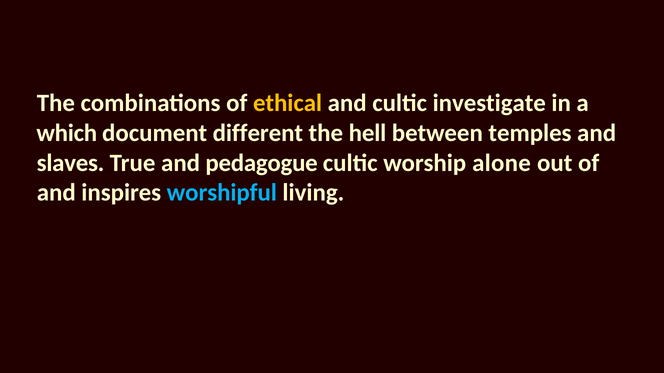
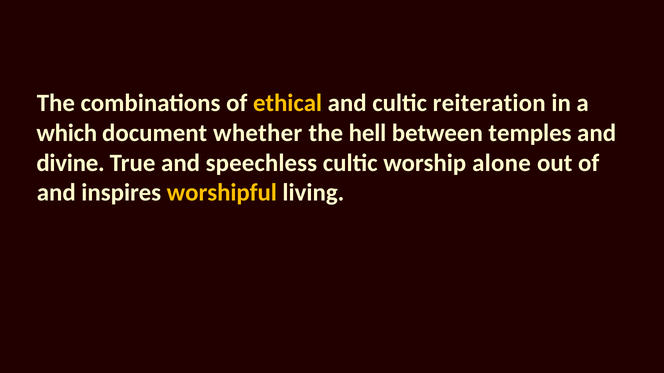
investigate: investigate -> reiteration
different: different -> whether
slaves: slaves -> divine
pedagogue: pedagogue -> speechless
worshipful colour: light blue -> yellow
